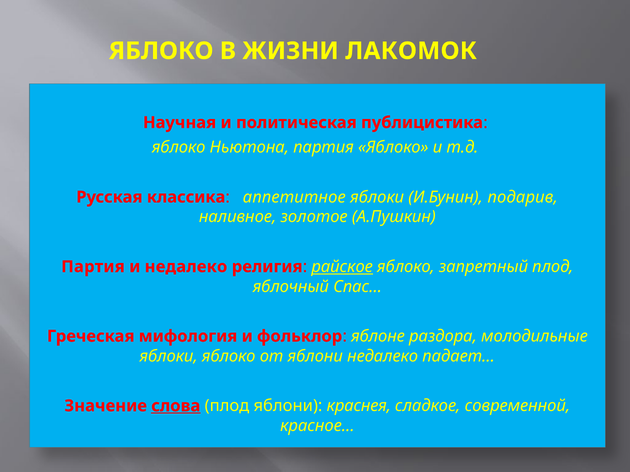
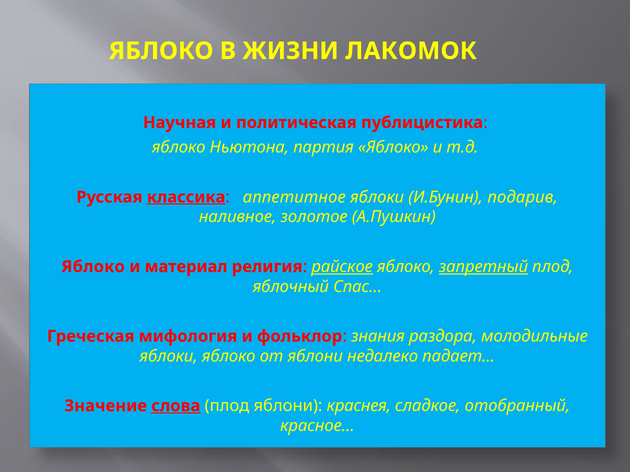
классика underline: none -> present
Партия at (93, 267): Партия -> Яблоко
и недалеко: недалеко -> материал
запретный underline: none -> present
яблоне: яблоне -> знания
современной: современной -> отобранный
